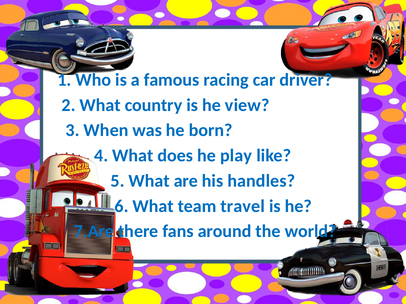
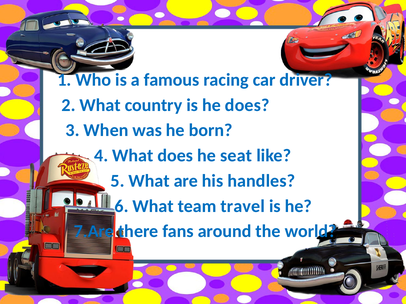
he view: view -> does
play: play -> seat
